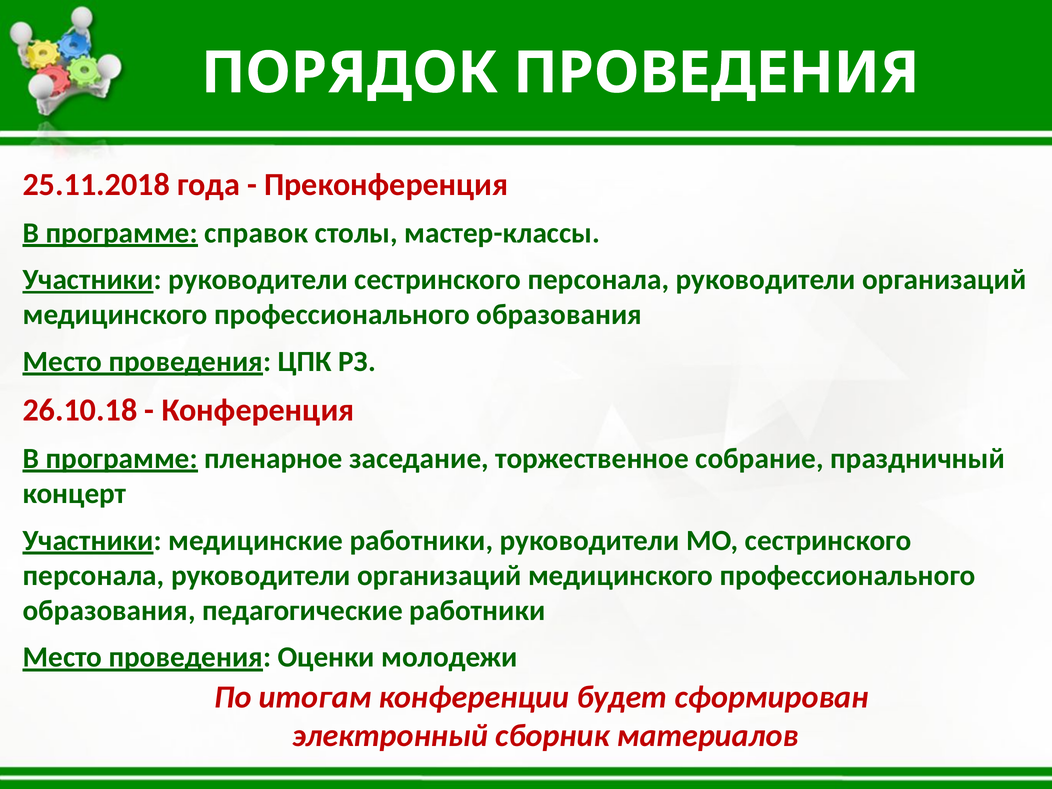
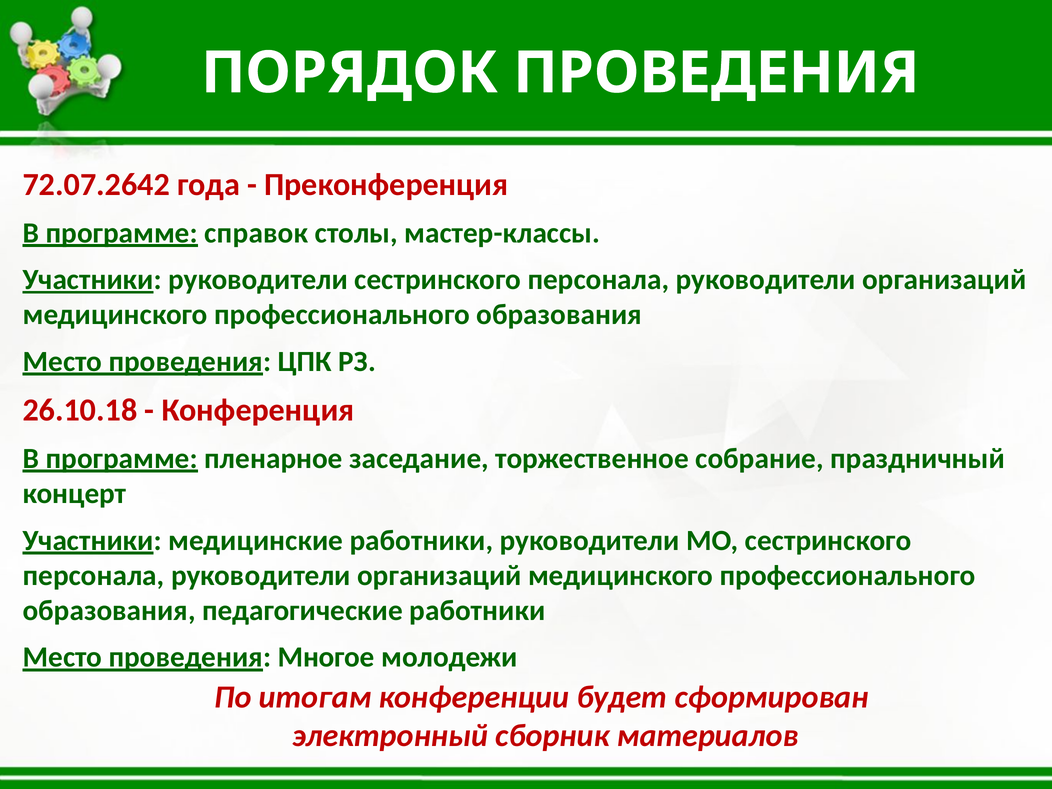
25.11.2018: 25.11.2018 -> 72.07.2642
Оценки: Оценки -> Многое
